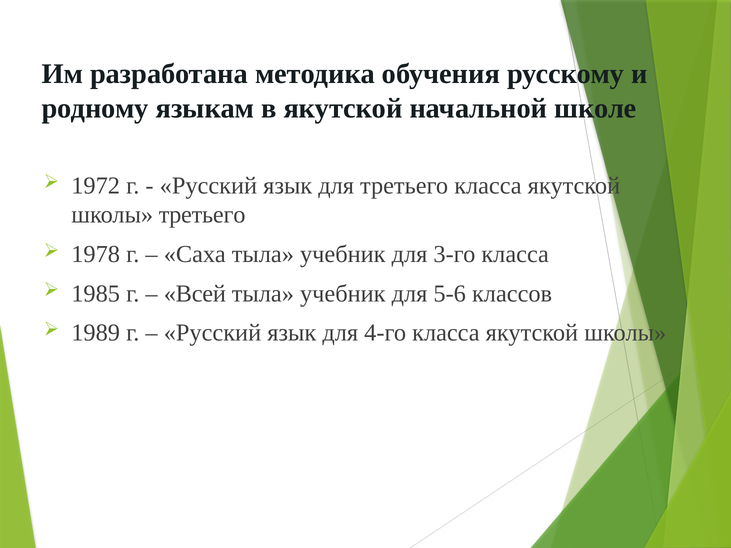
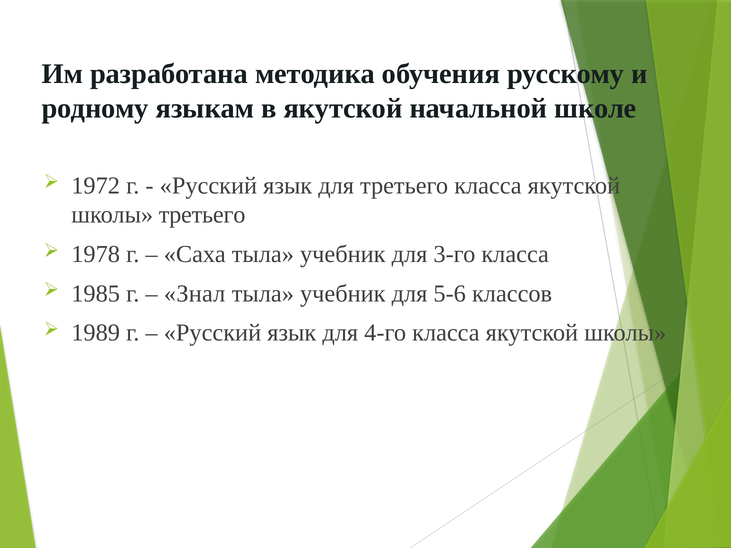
Всей: Всей -> Знал
